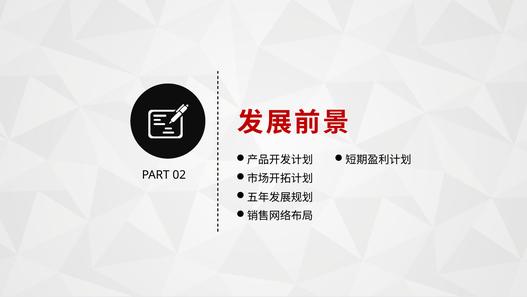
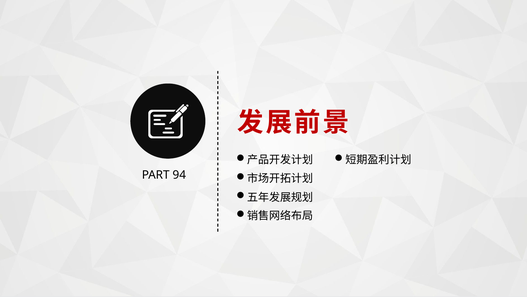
02: 02 -> 94
